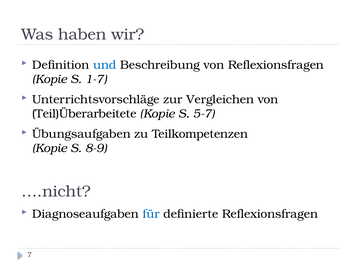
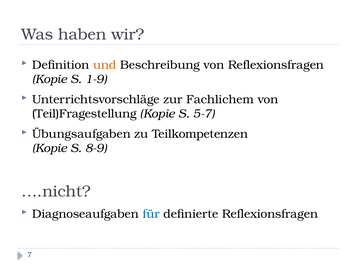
und colour: blue -> orange
1-7: 1-7 -> 1-9
Vergleichen: Vergleichen -> Fachlichem
Teil)Überarbeitete: Teil)Überarbeitete -> Teil)Fragestellung
